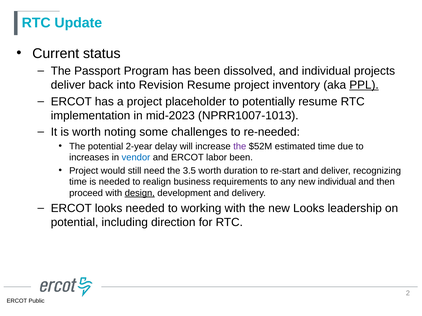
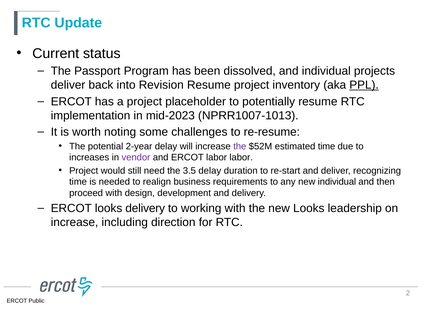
re-needed: re-needed -> re-resume
vendor colour: blue -> purple
labor been: been -> labor
3.5 worth: worth -> delay
design underline: present -> none
looks needed: needed -> delivery
potential at (75, 223): potential -> increase
